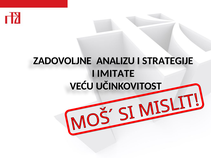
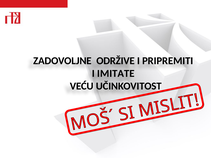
ANALIZU: ANALIZU -> ODRŽIVE
STRATEGIJE: STRATEGIJE -> PRIPREMITI
